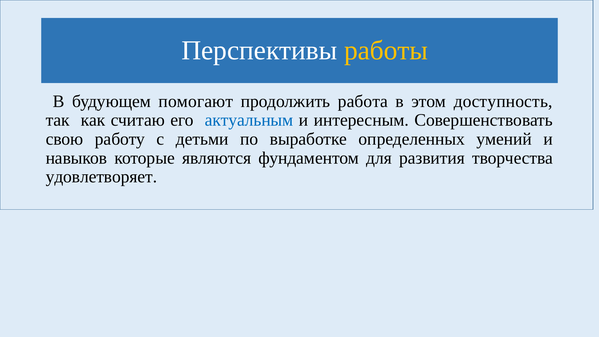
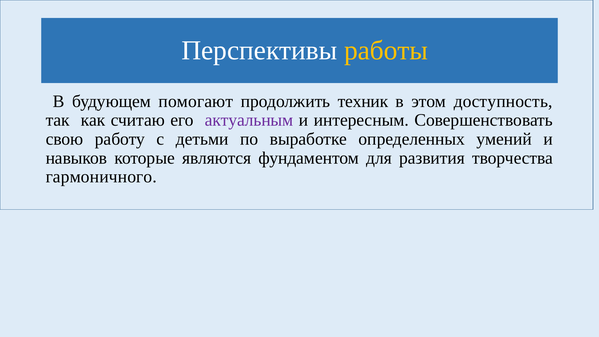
работа: работа -> техник
актуальным colour: blue -> purple
удовлетворяет: удовлетворяет -> гармоничного
